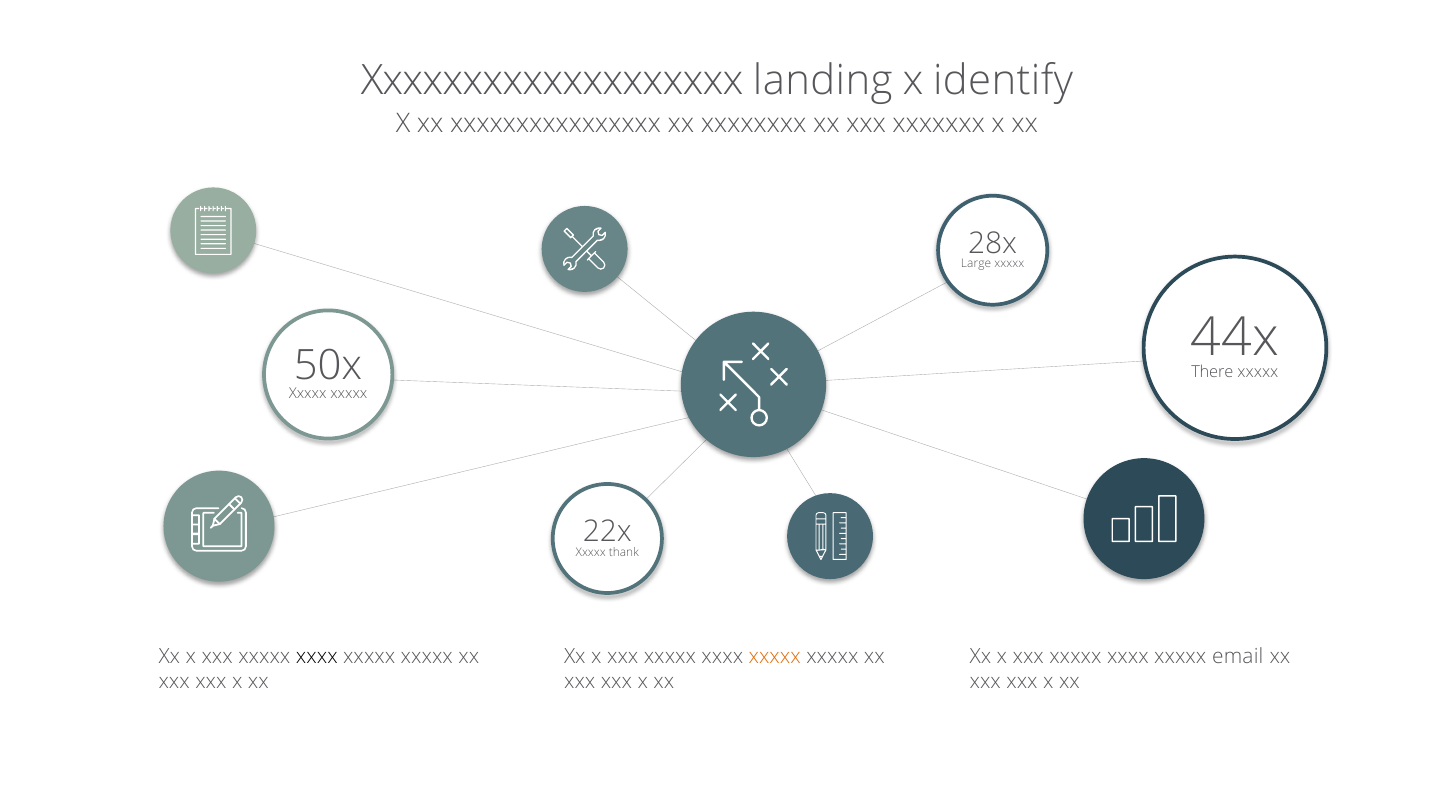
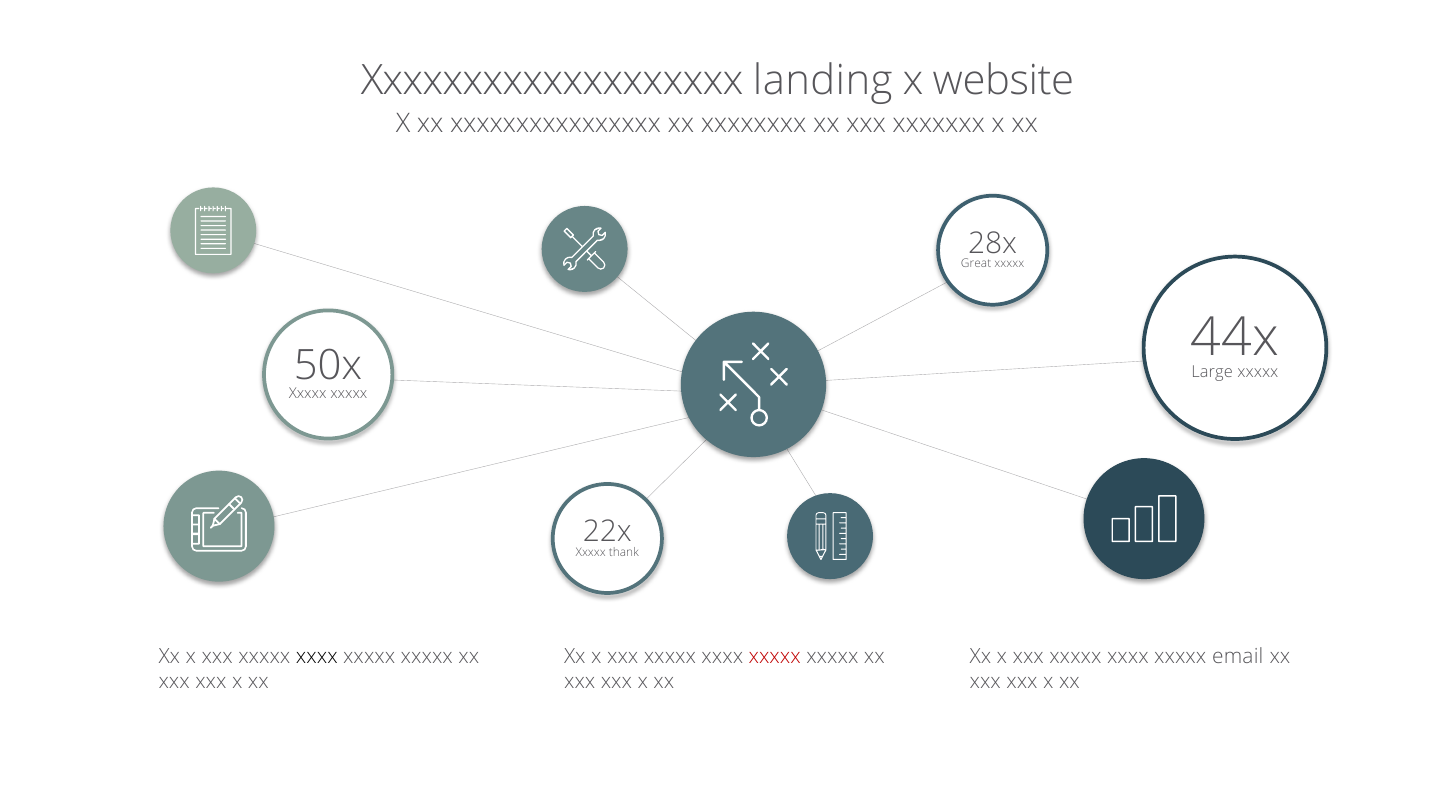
identify: identify -> website
Large: Large -> Great
There: There -> Large
xxxxx at (775, 656) colour: orange -> red
